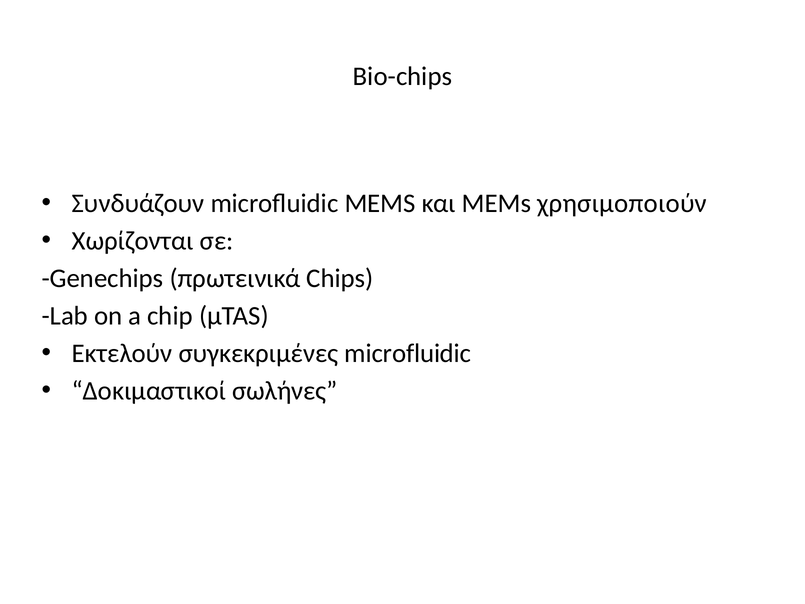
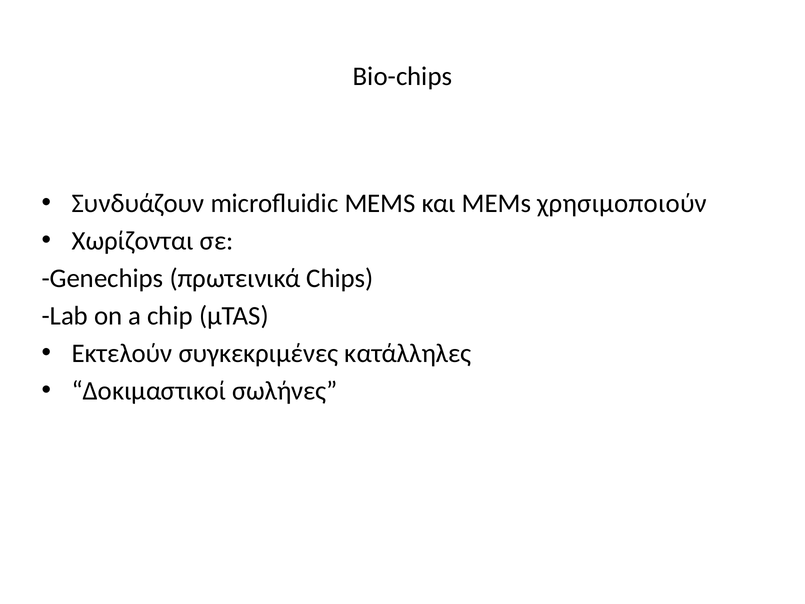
συγκεκριμένες microfluidic: microfluidic -> κατάλληλες
